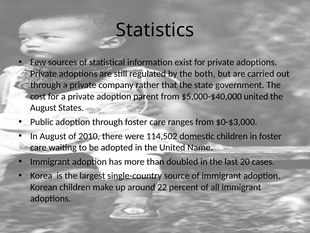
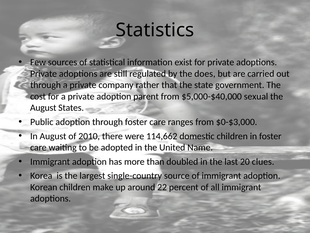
both: both -> does
$5,000-$40,000 united: united -> sexual
114,502: 114,502 -> 114,662
cases: cases -> clues
